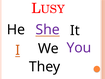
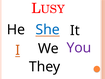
She colour: purple -> blue
